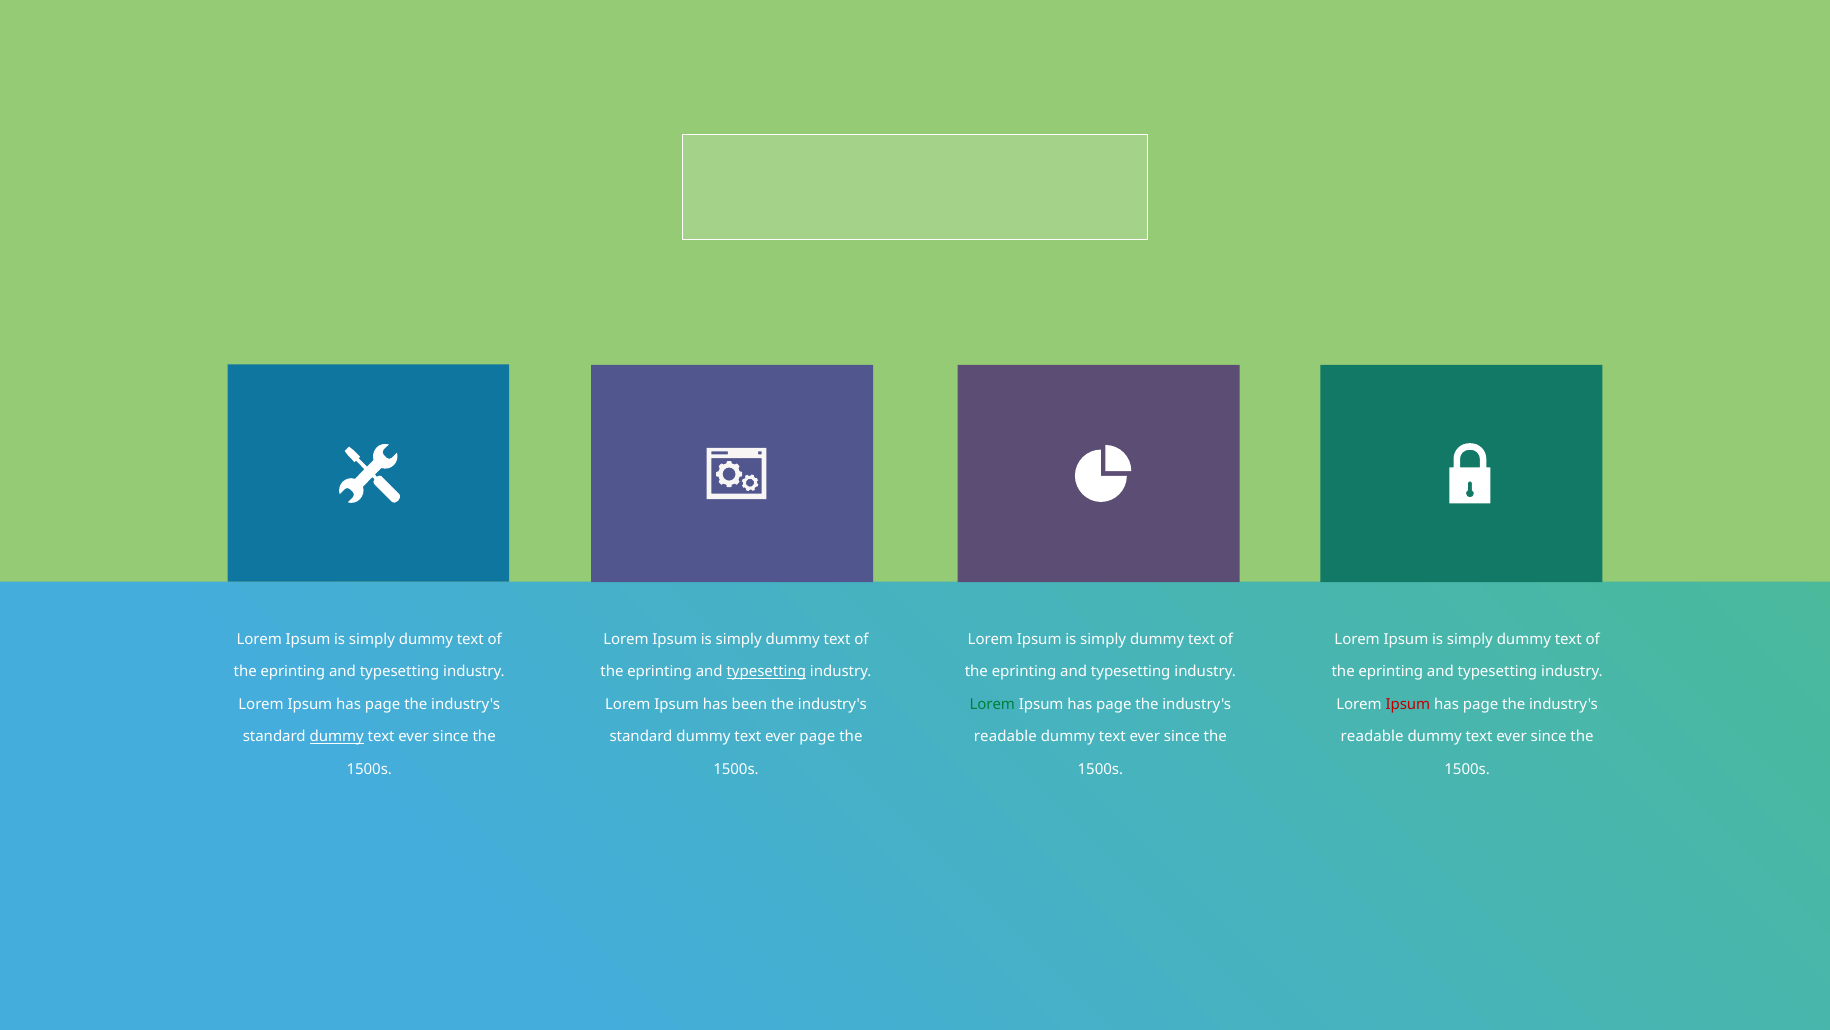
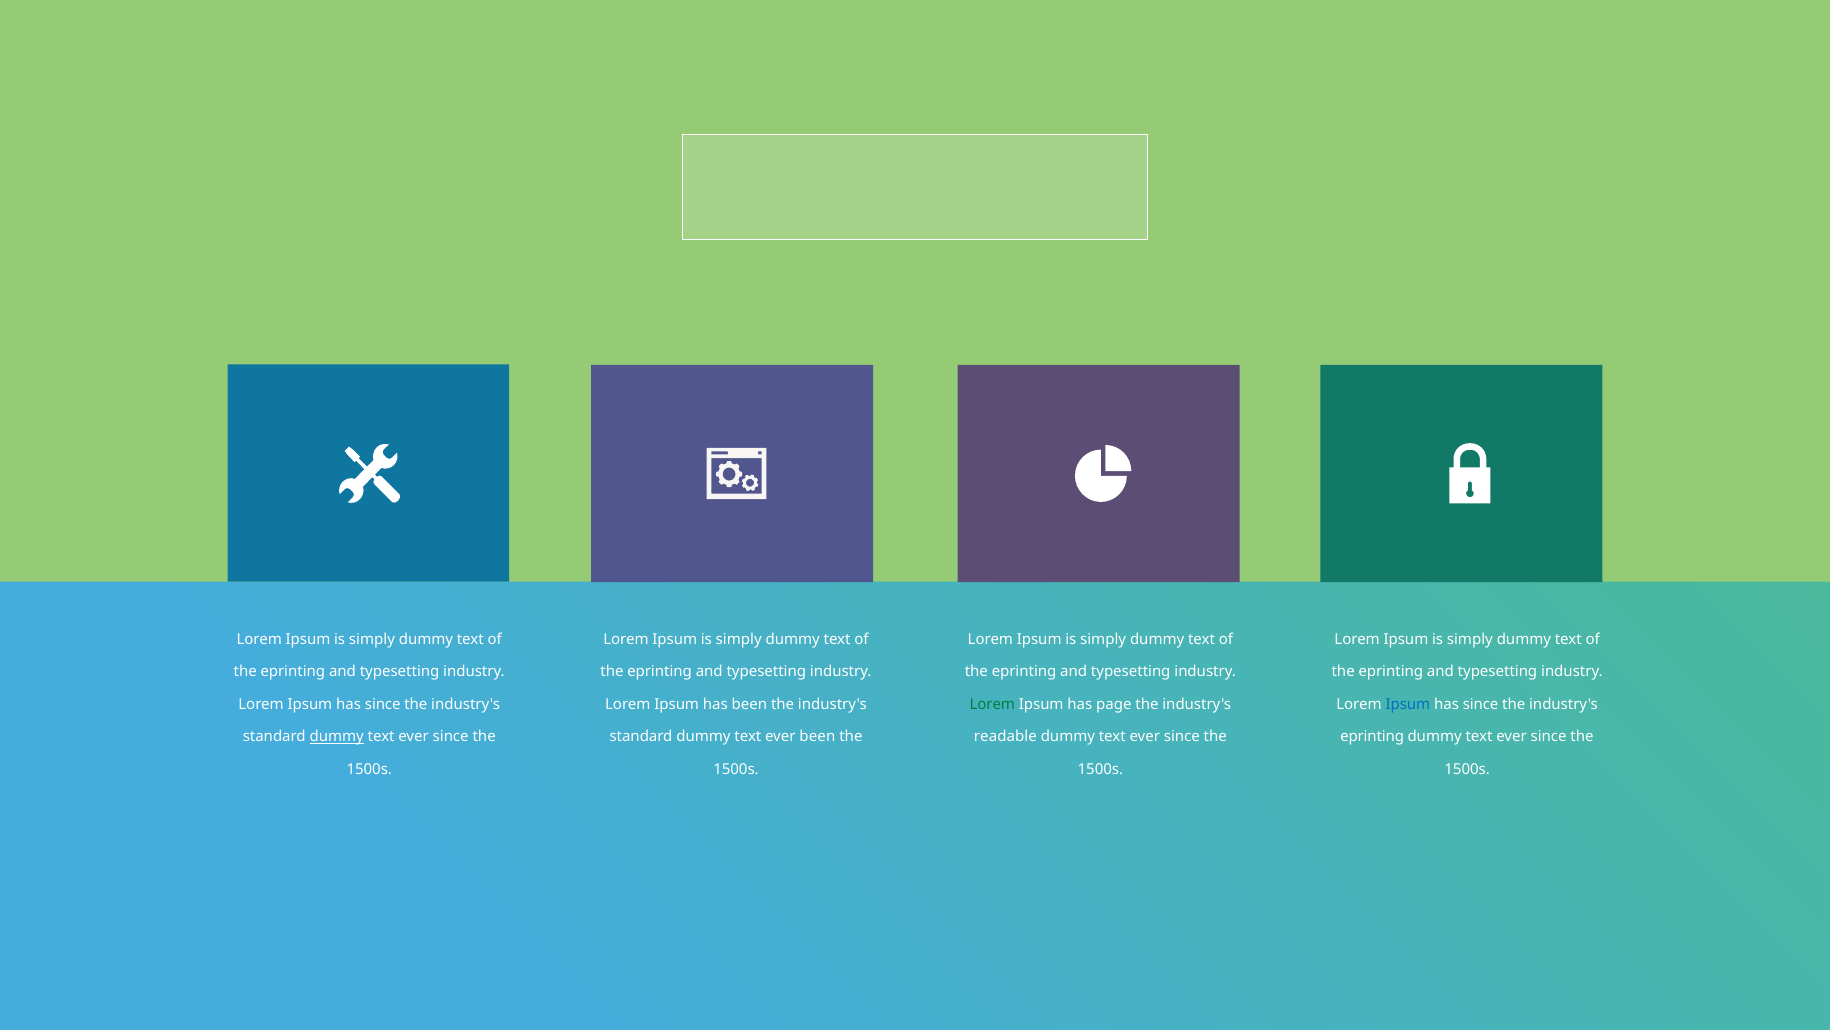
typesetting at (766, 672) underline: present -> none
page at (383, 704): page -> since
Ipsum at (1408, 704) colour: red -> blue
page at (1481, 704): page -> since
ever page: page -> been
readable at (1372, 737): readable -> еprinting
